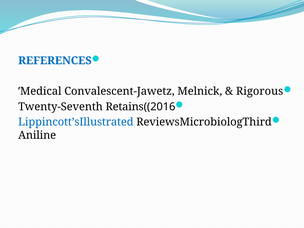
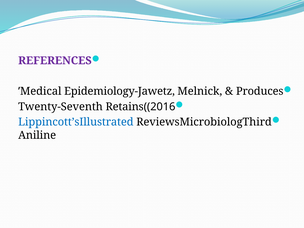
REFERENCES colour: blue -> purple
Convalescent-Jawetz: Convalescent-Jawetz -> Epidemiology-Jawetz
Rigorous: Rigorous -> Produces
